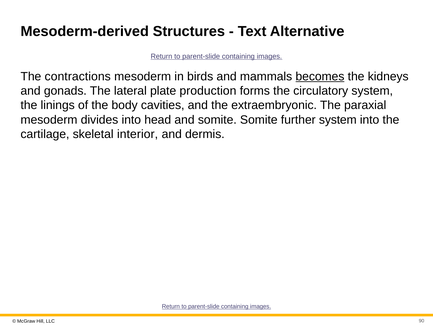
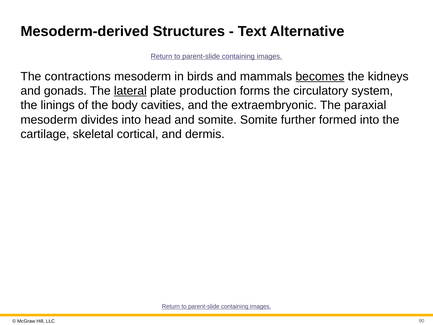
lateral underline: none -> present
further system: system -> formed
interior: interior -> cortical
